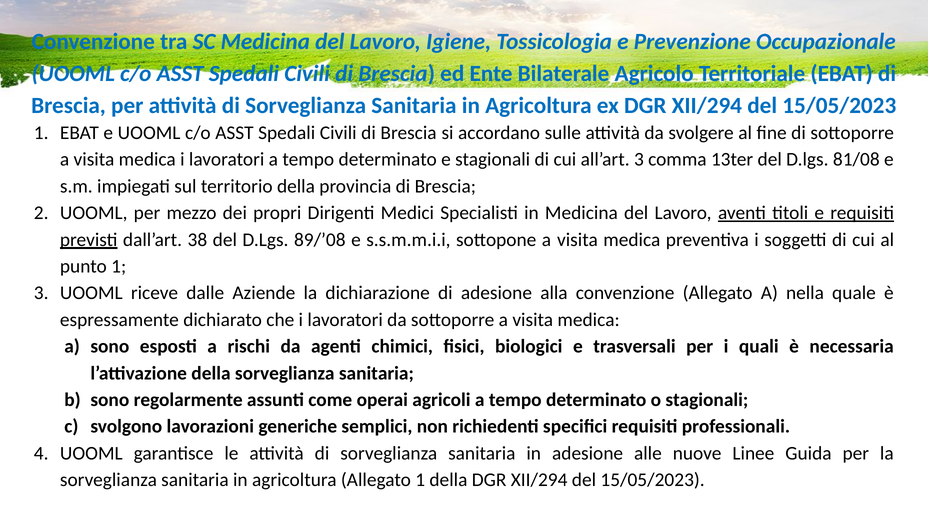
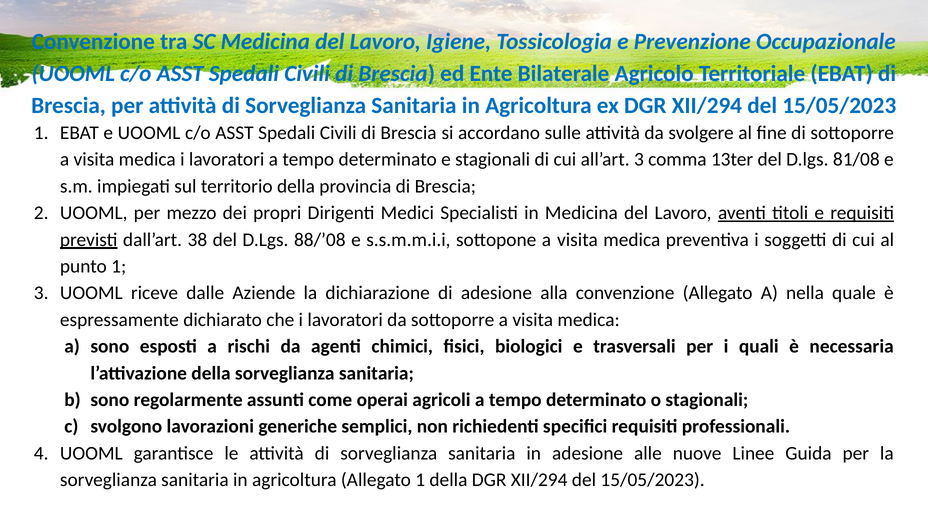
89/’08: 89/’08 -> 88/’08
